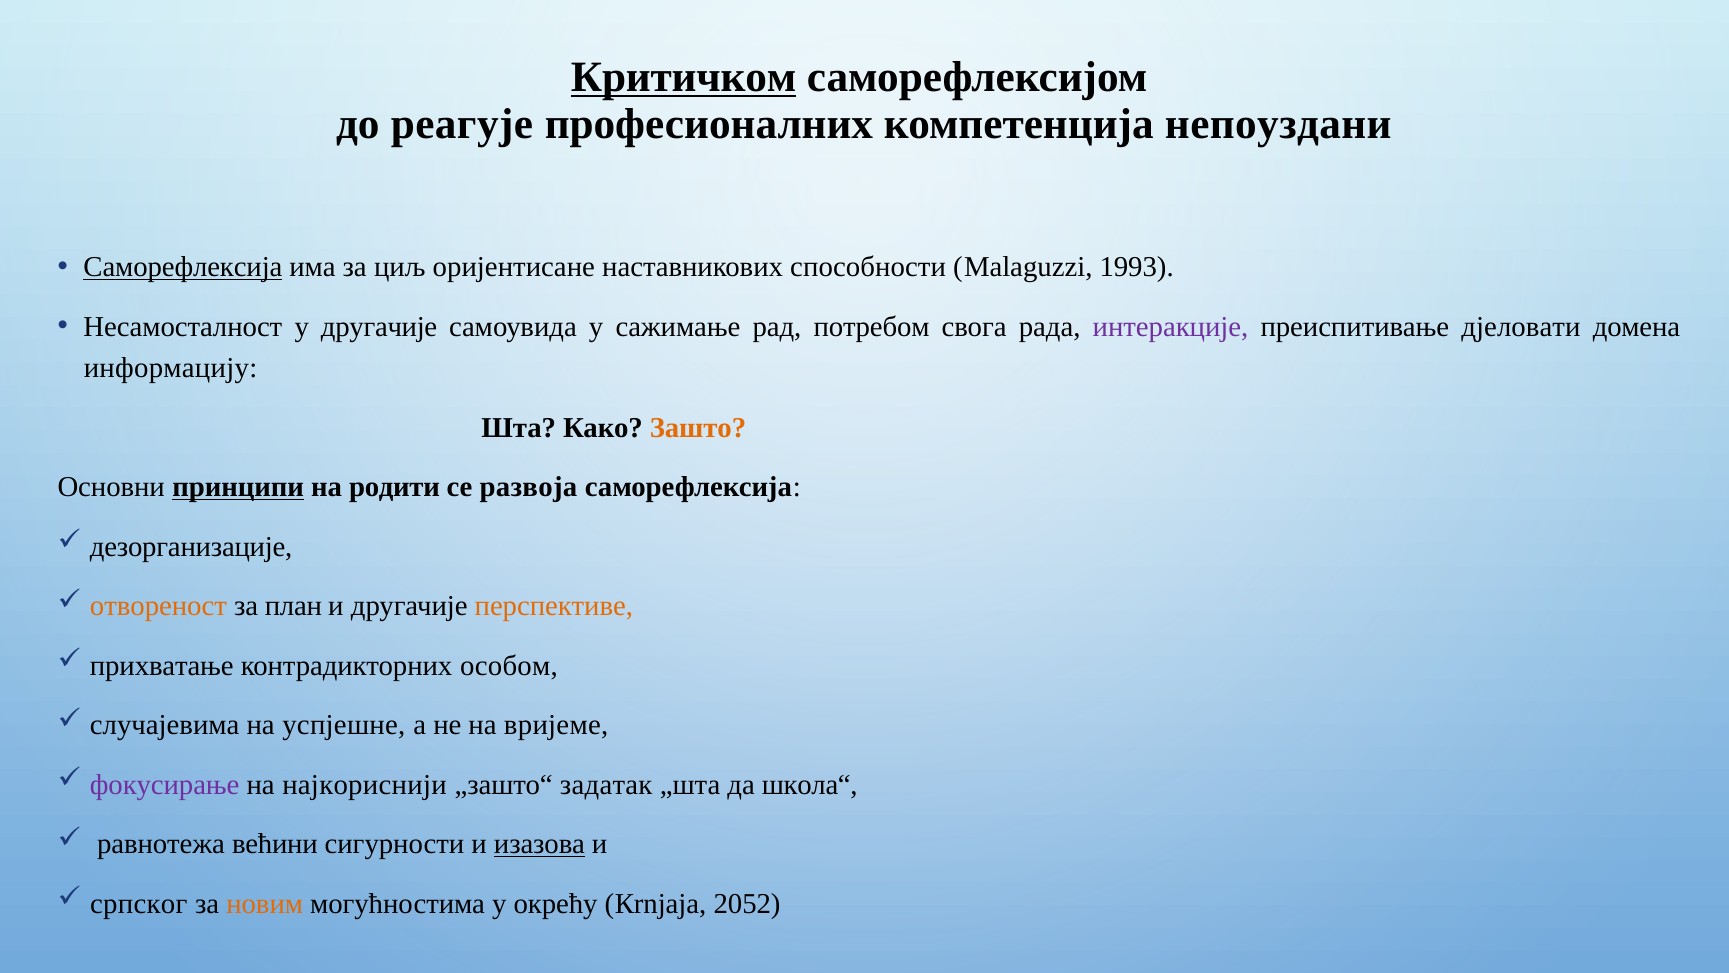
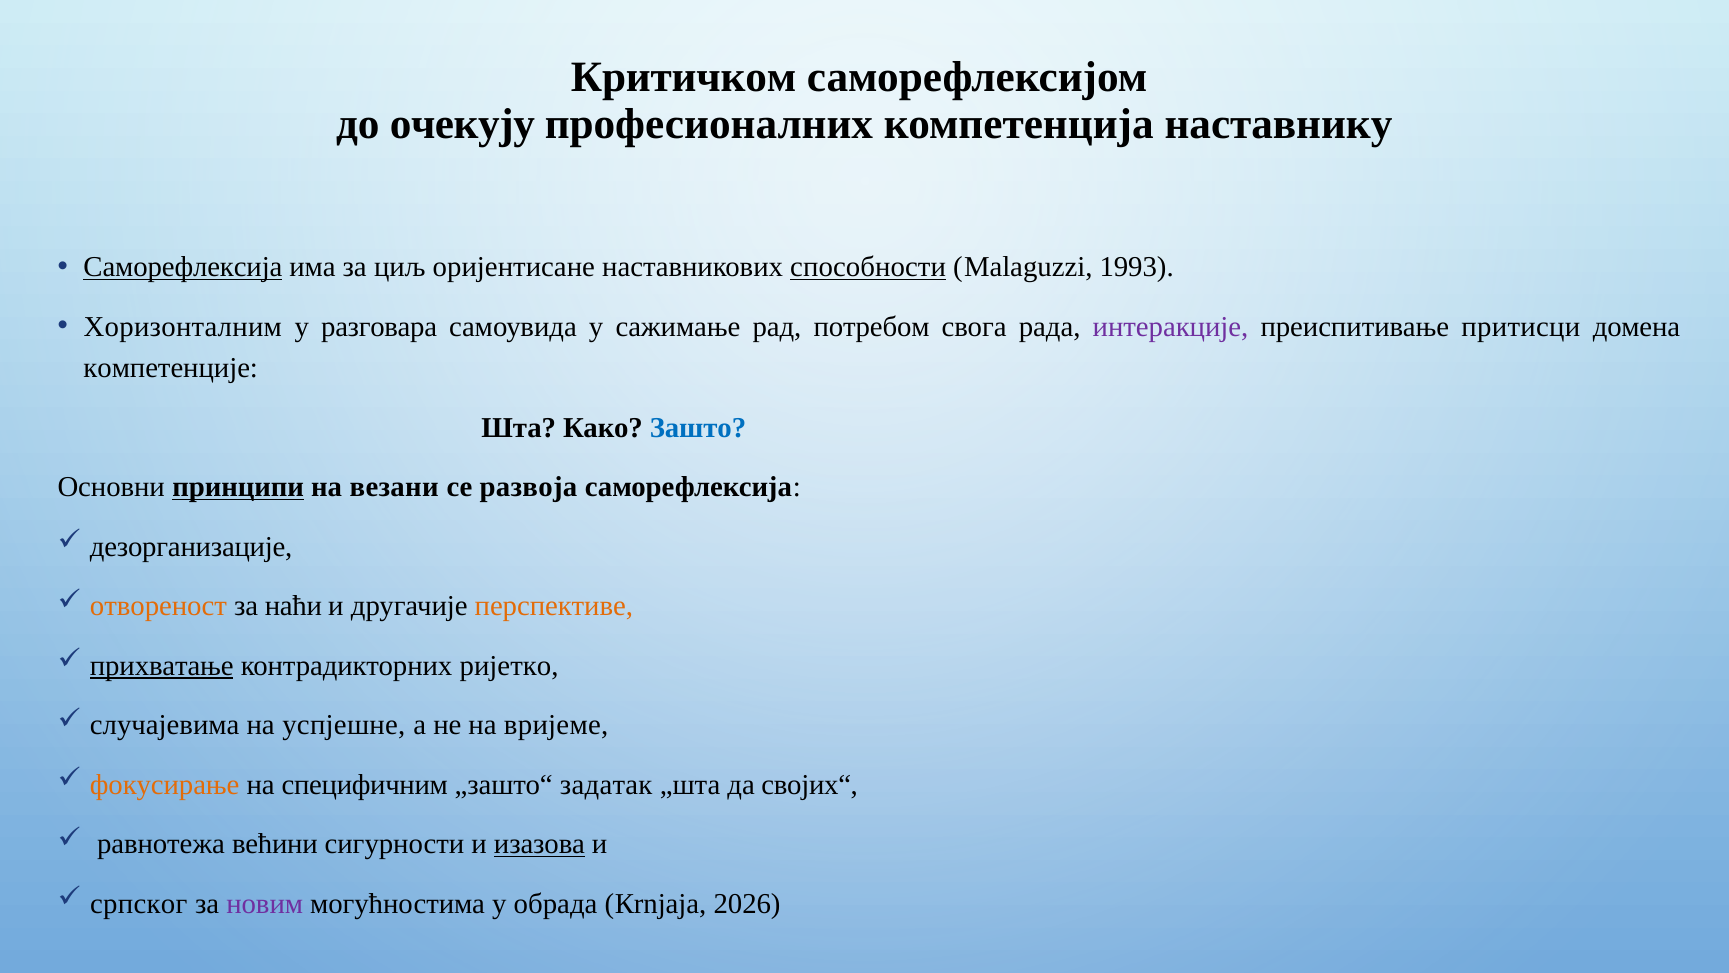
Критичком underline: present -> none
реагује: реагује -> очекују
непоуздани: непоуздани -> наставнику
способности underline: none -> present
Несамосталност: Несамосталност -> Хоризонталним
у другачије: другачије -> разговара
дјеловати: дјеловати -> притисци
информацију: информацију -> компетенције
Зашто colour: orange -> blue
родити: родити -> везани
план: план -> наћи
прихватање underline: none -> present
особом: особом -> ријетко
фокусирање colour: purple -> orange
најкориснији: најкориснији -> специфичним
школа“: школа“ -> својих“
новим colour: orange -> purple
окрећу: окрећу -> обрада
2052: 2052 -> 2026
